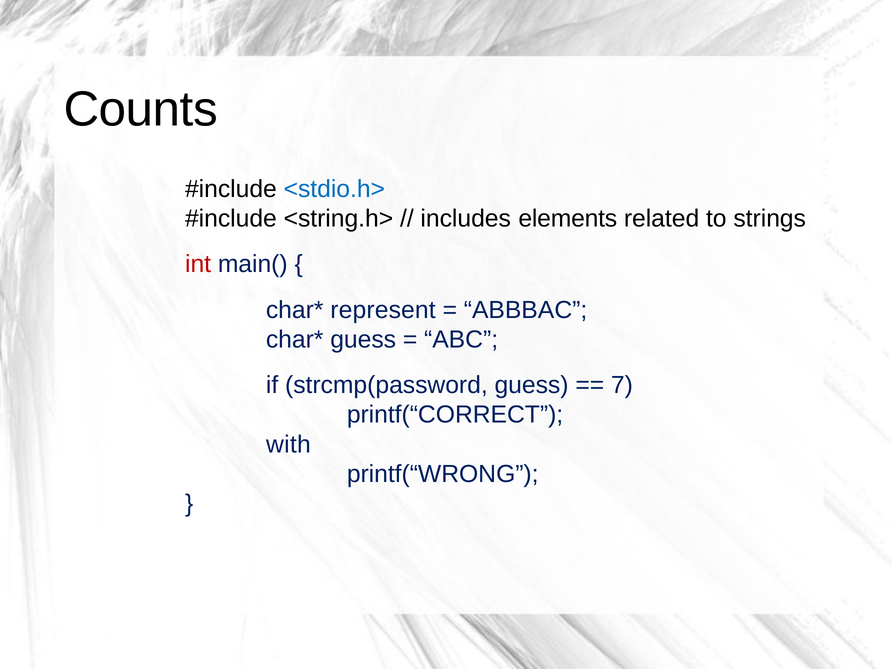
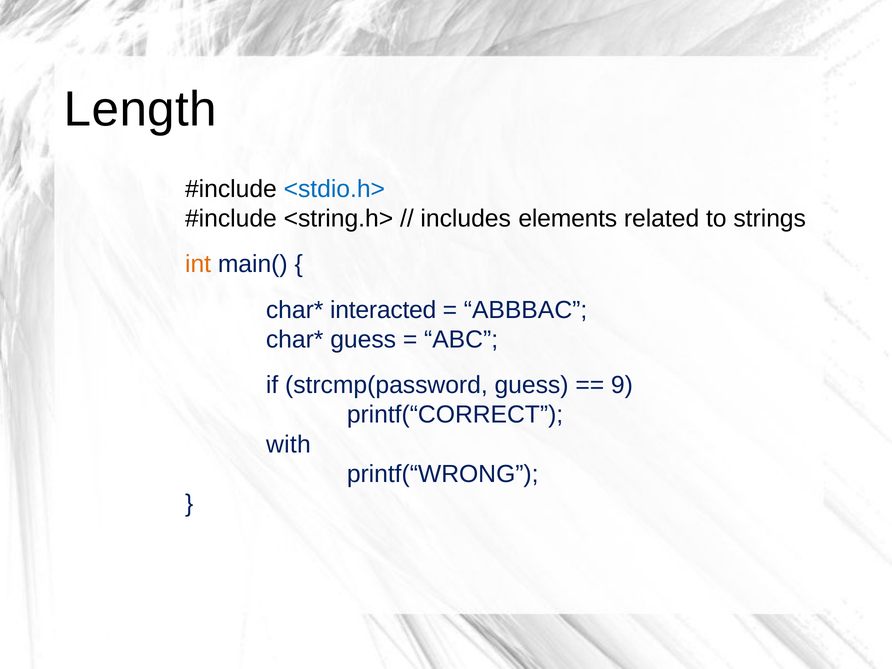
Counts: Counts -> Length
int colour: red -> orange
represent: represent -> interacted
7: 7 -> 9
